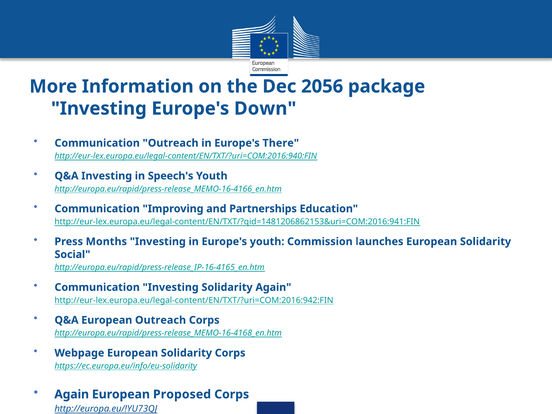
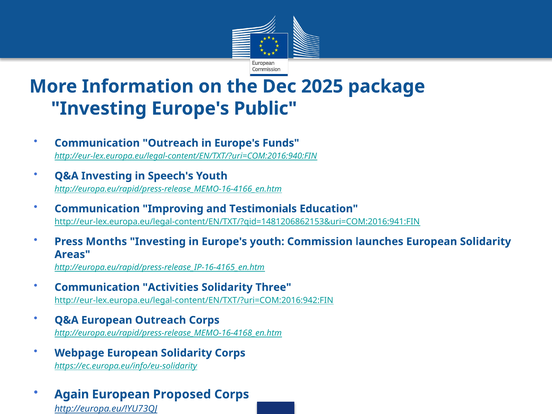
2056: 2056 -> 2025
Down: Down -> Public
There: There -> Funds
Partnerships: Partnerships -> Testimonials
Social: Social -> Areas
Communication Investing: Investing -> Activities
Solidarity Again: Again -> Three
